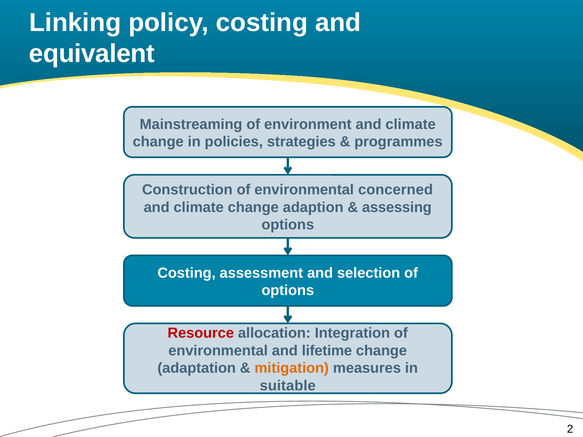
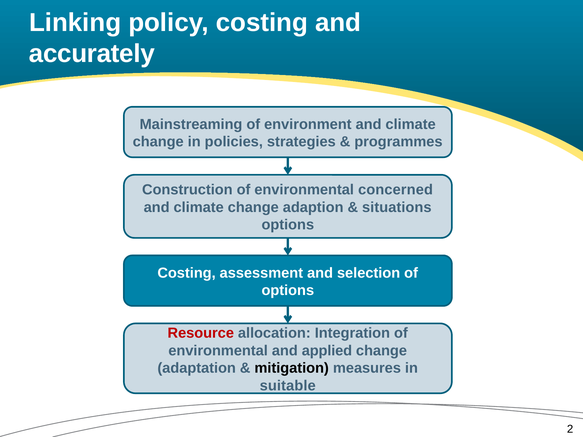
equivalent: equivalent -> accurately
assessing: assessing -> situations
lifetime: lifetime -> applied
mitigation colour: orange -> black
